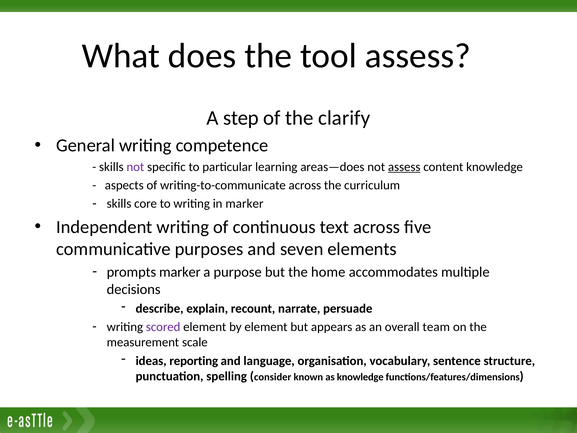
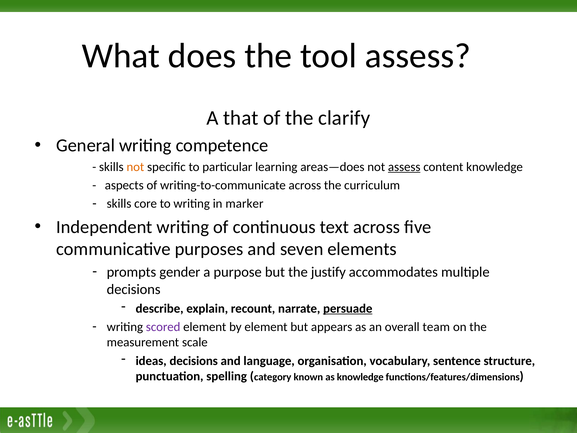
step: step -> that
not at (135, 167) colour: purple -> orange
prompts marker: marker -> gender
home: home -> justify
persuade underline: none -> present
ideas reporting: reporting -> decisions
consider: consider -> category
